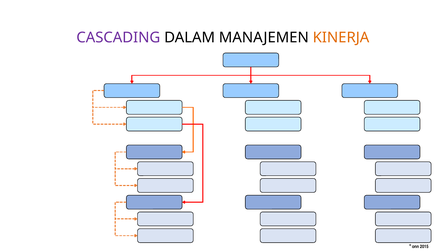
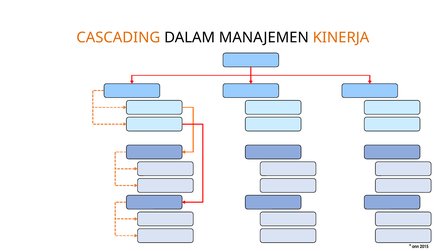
CASCADING colour: purple -> orange
